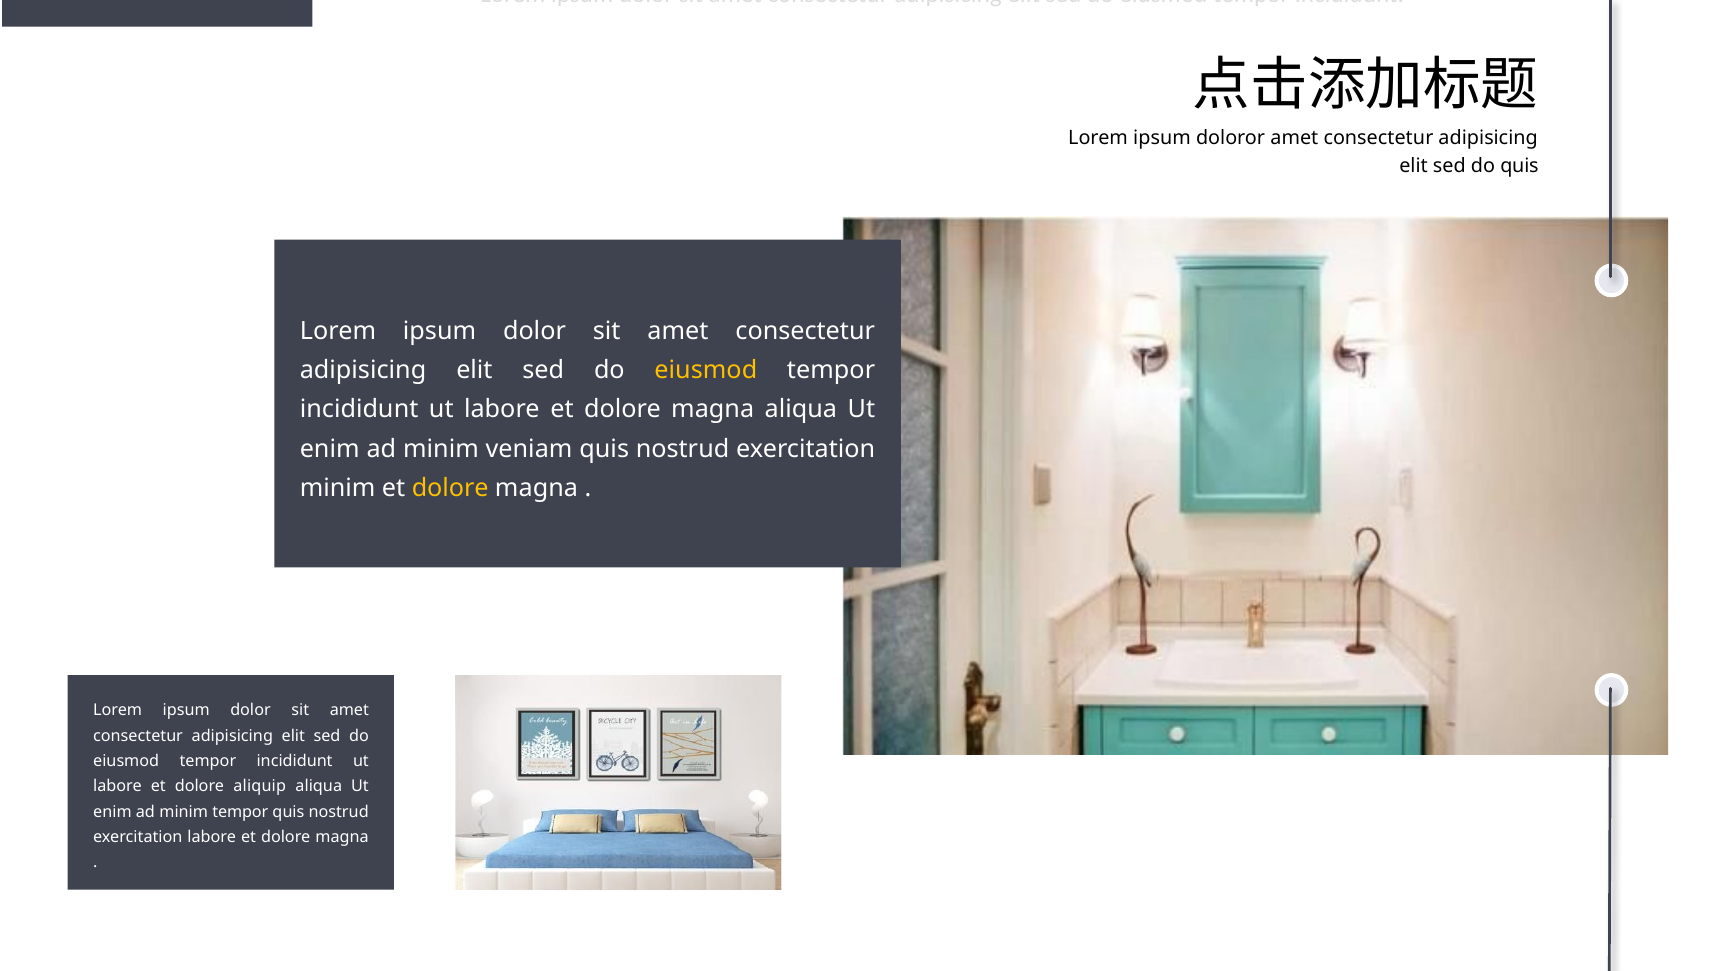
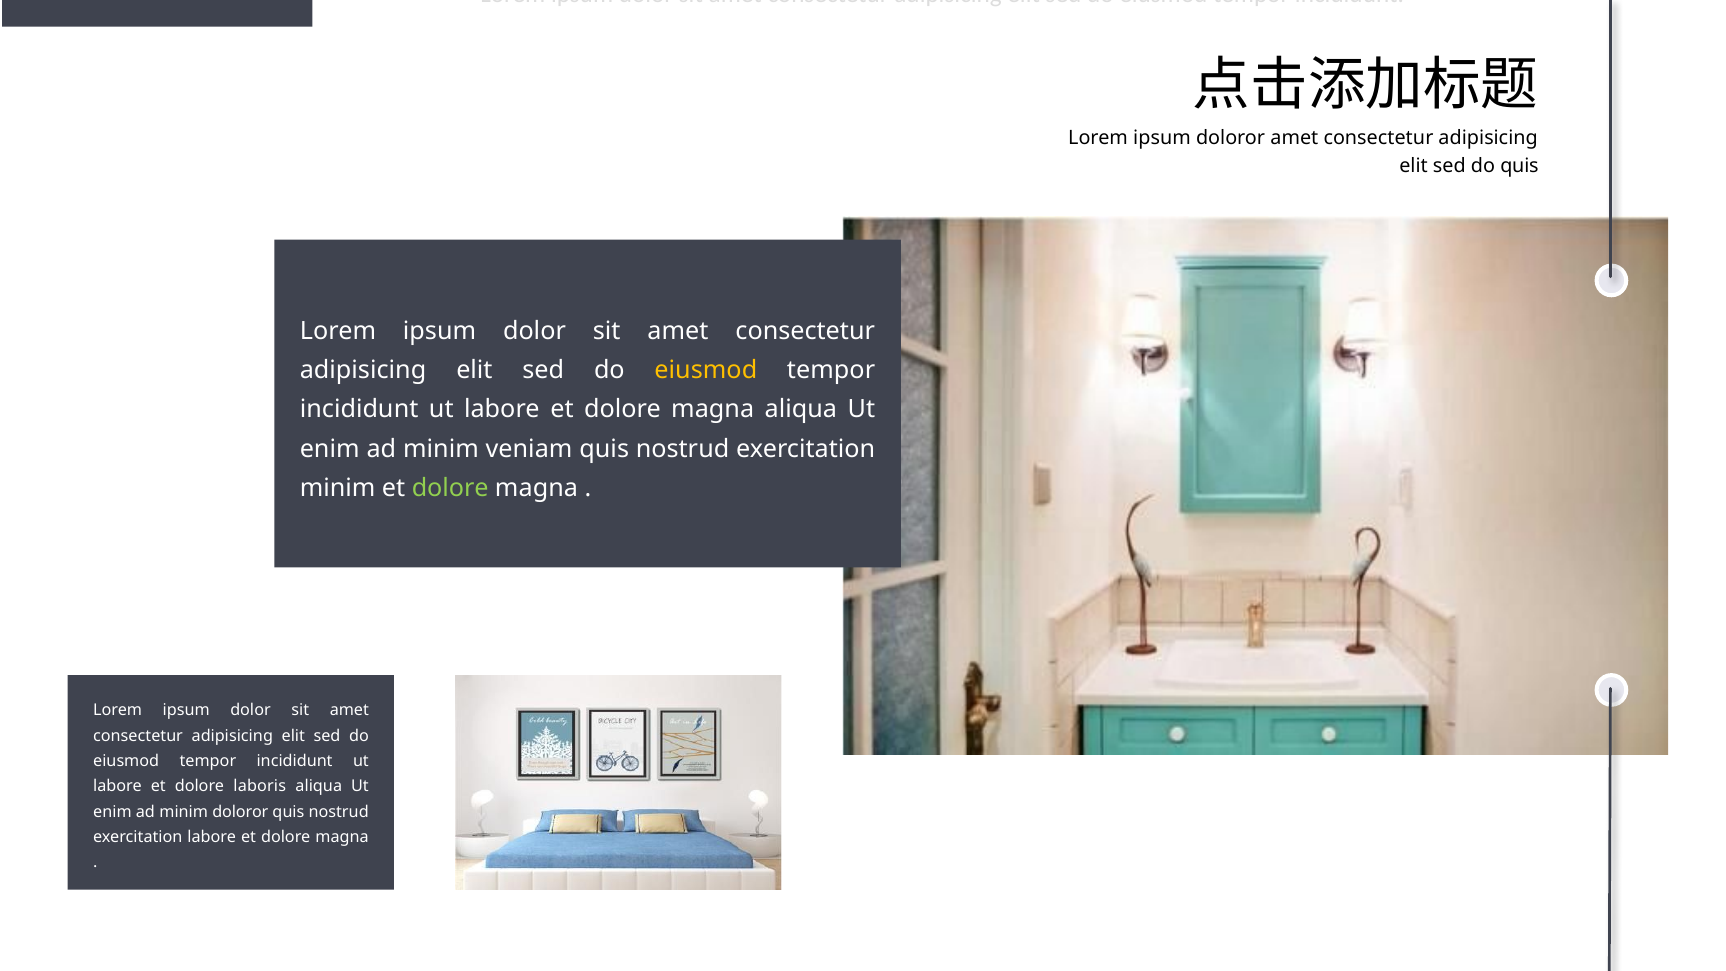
dolore at (450, 488) colour: yellow -> light green
aliquip: aliquip -> laboris
minim tempor: tempor -> doloror
